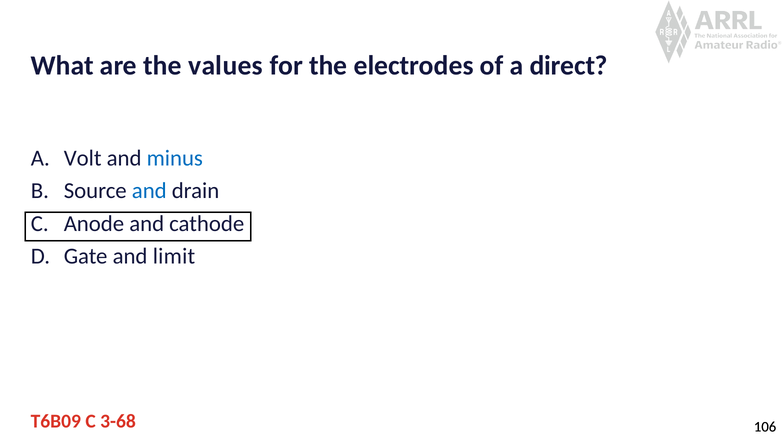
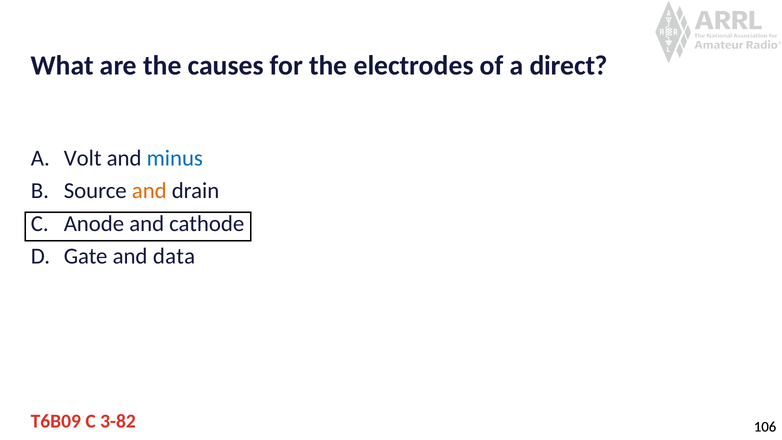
values: values -> causes
and at (149, 191) colour: blue -> orange
limit: limit -> data
3-68: 3-68 -> 3-82
